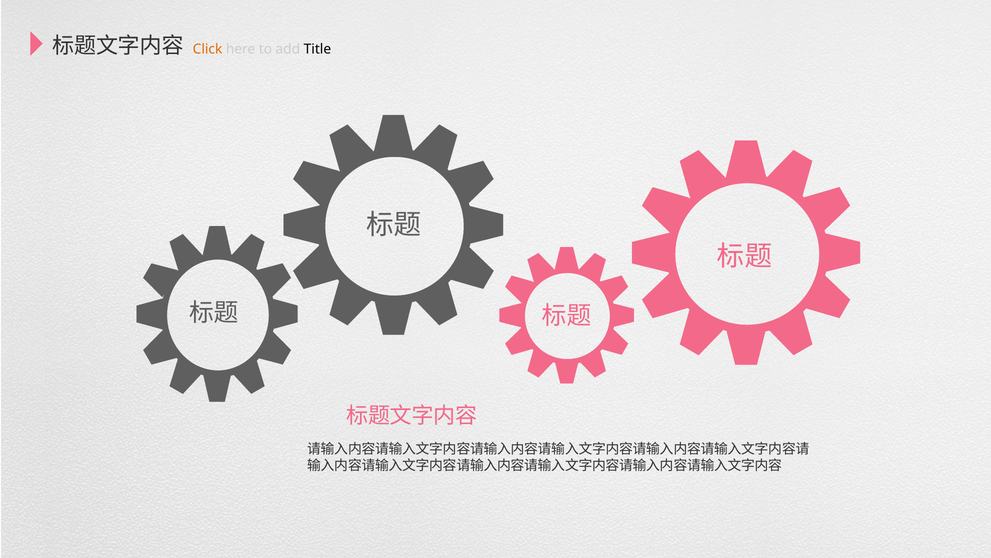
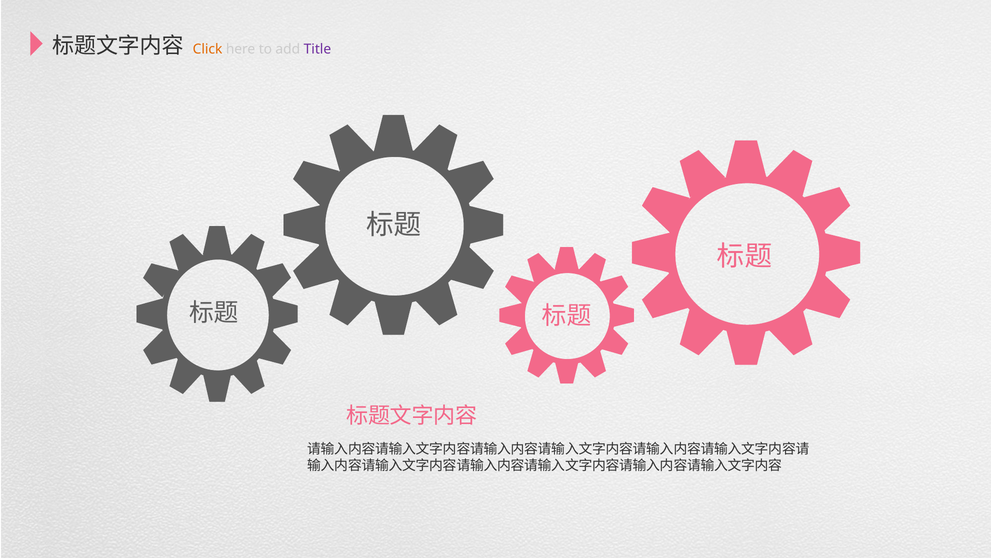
Title colour: black -> purple
